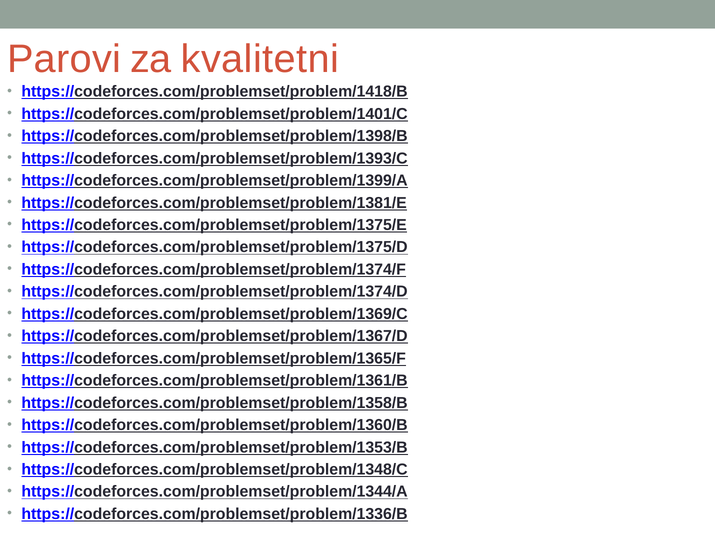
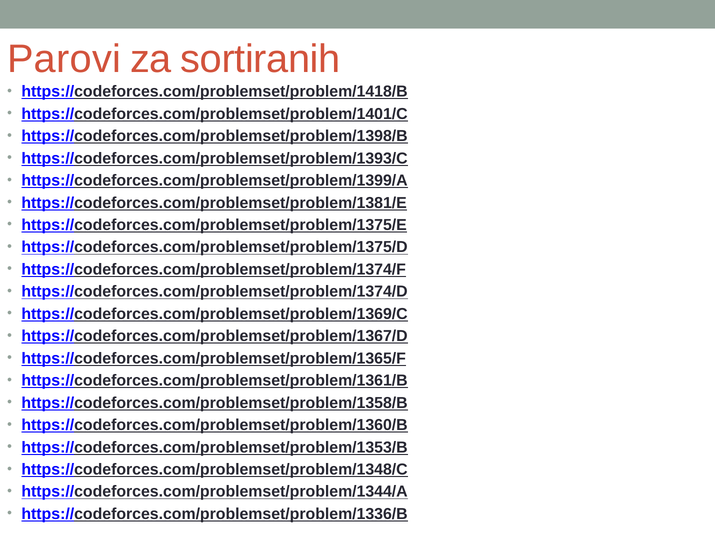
kvalitetni: kvalitetni -> sortiranih
